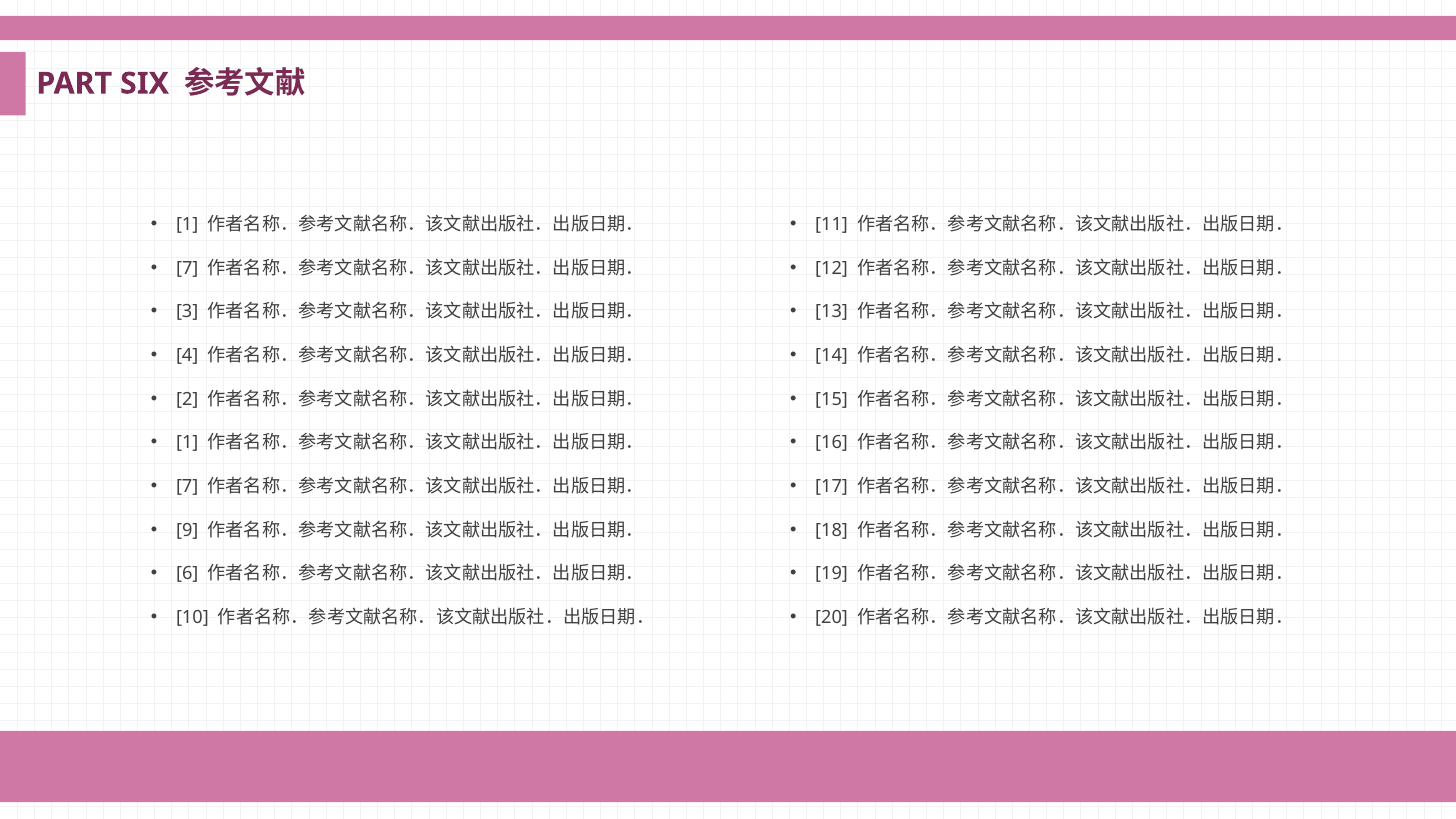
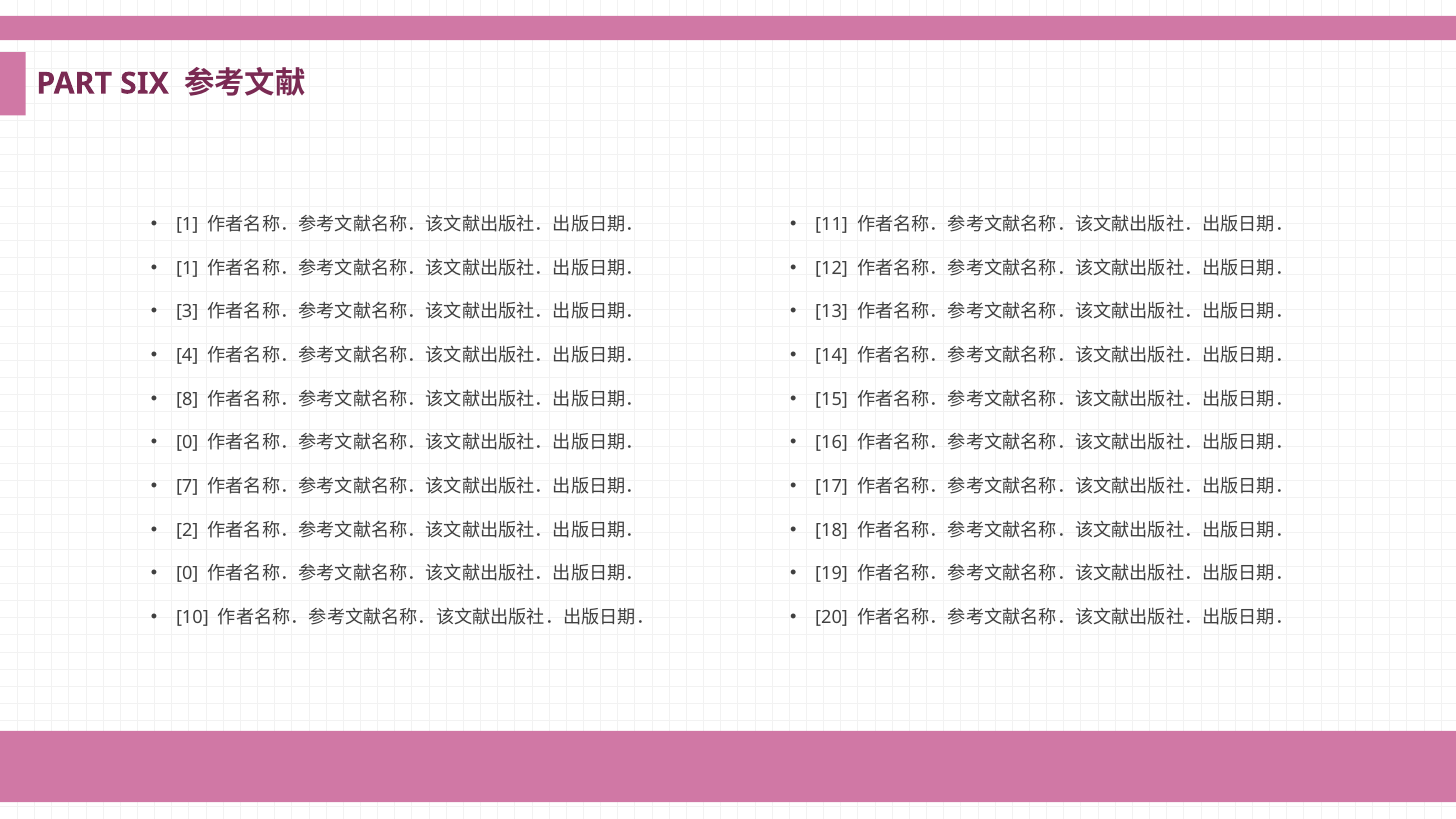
7 at (187, 268): 7 -> 1
2: 2 -> 8
1 at (187, 443): 1 -> 0
9: 9 -> 2
6 at (187, 574): 6 -> 0
